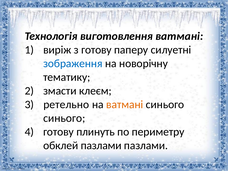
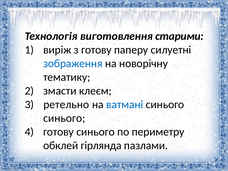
виготовлення ватмані: ватмані -> старими
ватмані at (125, 105) colour: orange -> blue
готову плинуть: плинуть -> синього
обклей пазлами: пазлами -> гірлянда
